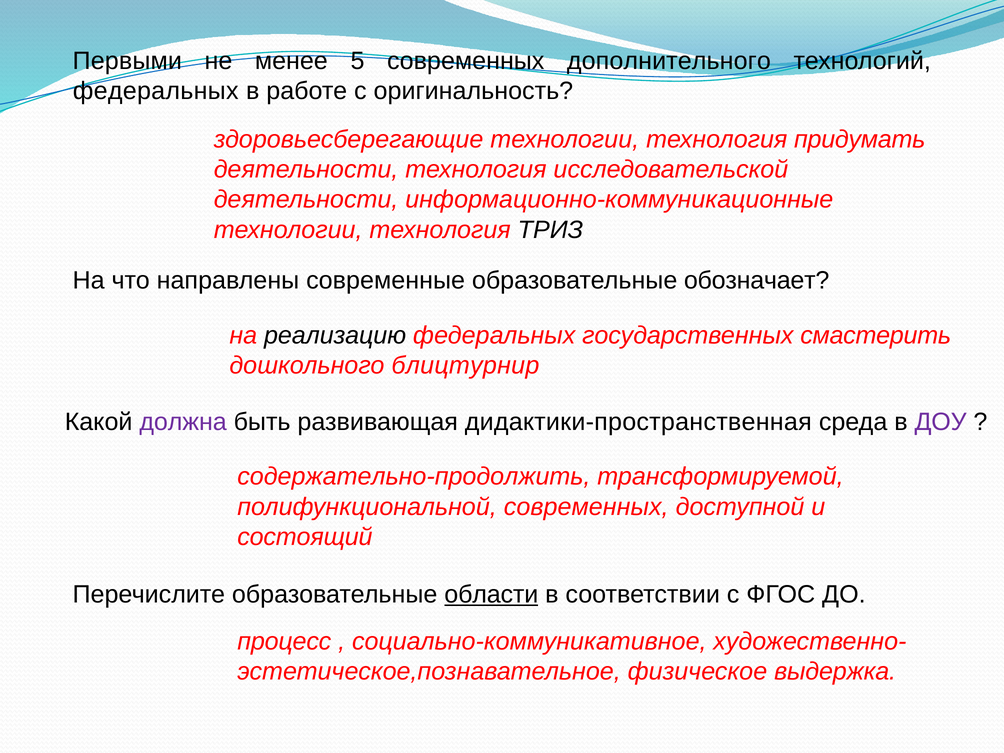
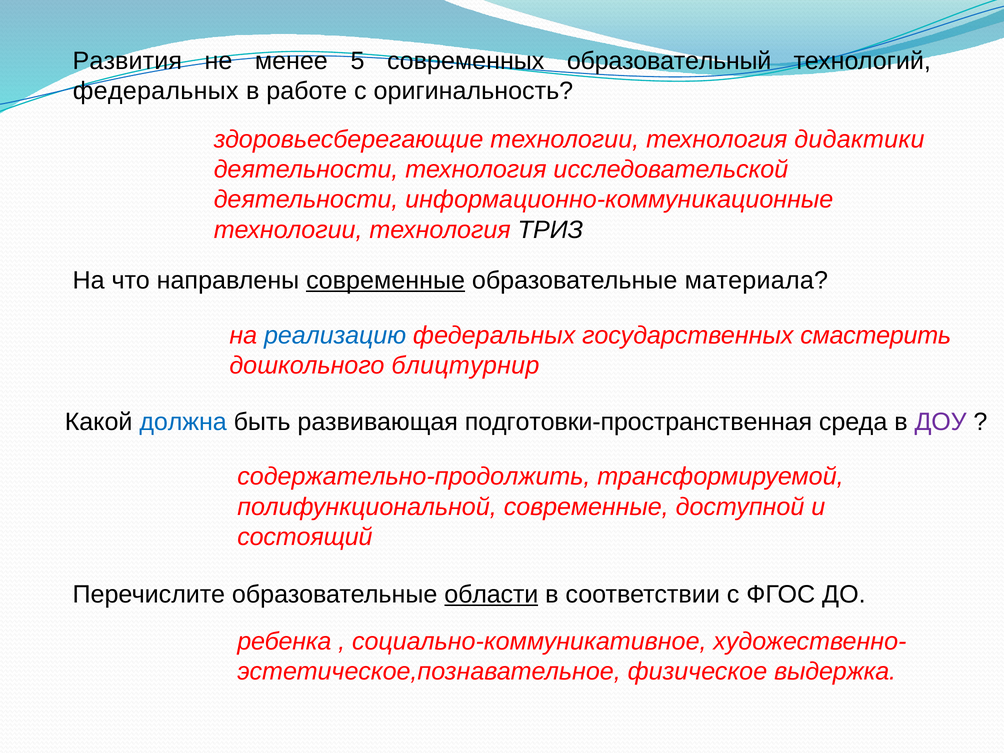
Первыми: Первыми -> Развития
дополнительного: дополнительного -> образовательный
придумать: придумать -> дидактики
современные at (386, 281) underline: none -> present
обозначает: обозначает -> материала
реализацию colour: black -> blue
должна colour: purple -> blue
дидактики-пространственная: дидактики-пространственная -> подготовки-пространственная
полифункциональной современных: современных -> современные
процесс: процесс -> ребенка
